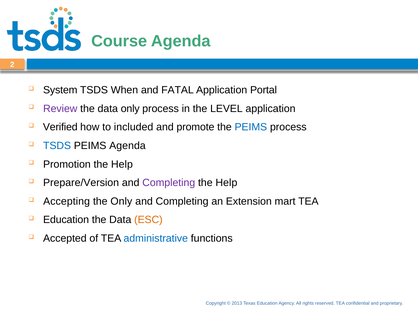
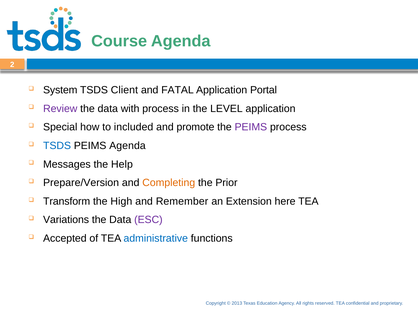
When: When -> Client
data only: only -> with
Verified: Verified -> Special
PEIMS at (251, 127) colour: blue -> purple
Promotion: Promotion -> Messages
Completing at (169, 182) colour: purple -> orange
Help at (226, 182): Help -> Prior
Accepting: Accepting -> Transform
the Only: Only -> High
Completing at (182, 201): Completing -> Remember
mart: mart -> here
Education at (66, 220): Education -> Variations
ESC colour: orange -> purple
